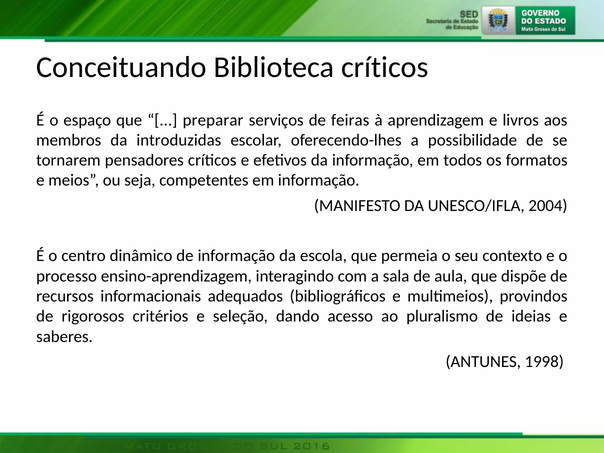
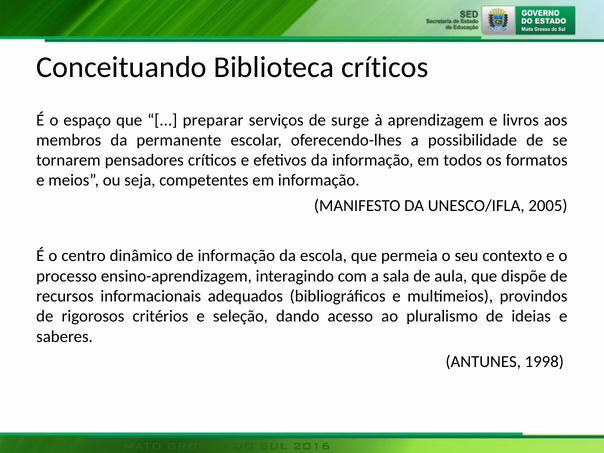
feiras: feiras -> surge
introduzidas: introduzidas -> permanente
2004: 2004 -> 2005
